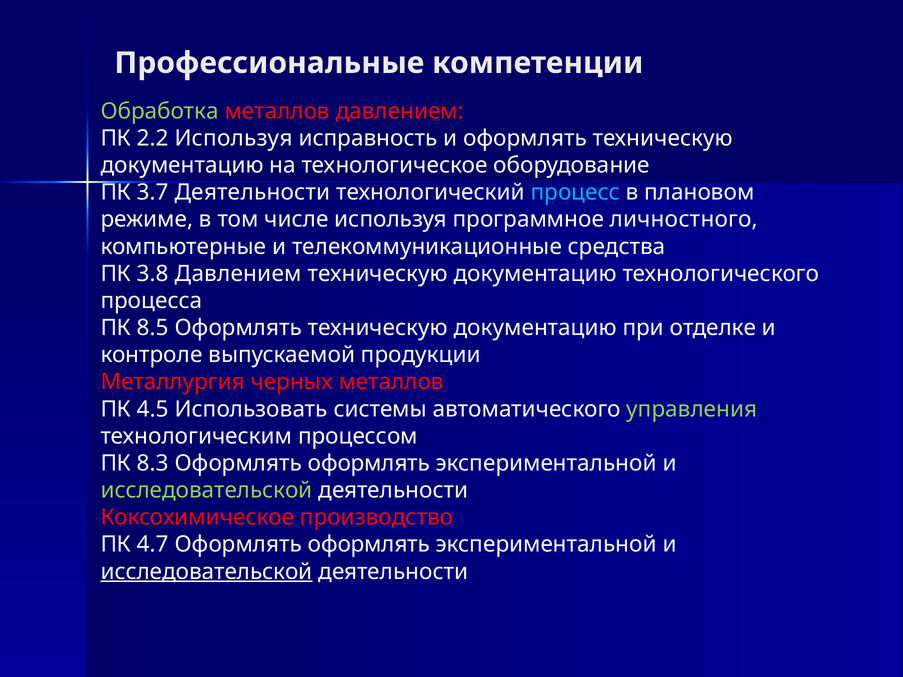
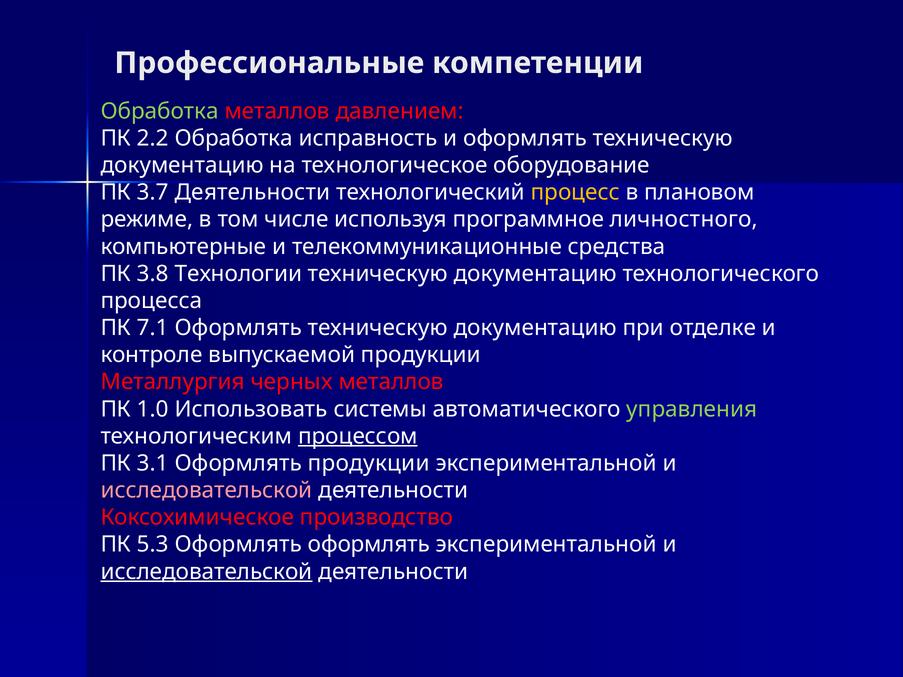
2.2 Используя: Используя -> Обработка
процесс colour: light blue -> yellow
3.8 Давлением: Давлением -> Технологии
8.5: 8.5 -> 7.1
4.5: 4.5 -> 1.0
процессом underline: none -> present
8.3: 8.3 -> 3.1
оформлять at (369, 463): оформлять -> продукции
исследовательской at (207, 491) colour: light green -> pink
4.7: 4.7 -> 5.3
